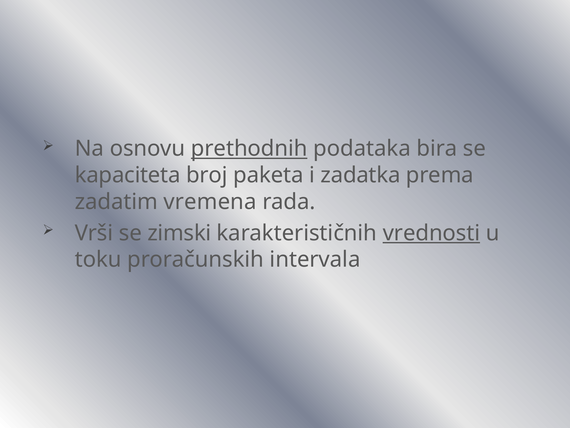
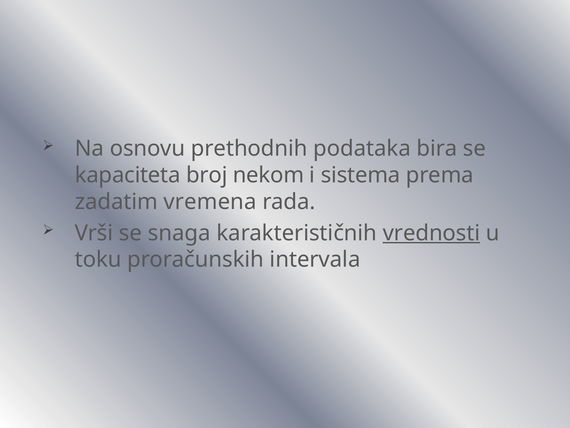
prethodnih underline: present -> none
paketa: paketa -> nekom
zadatka: zadatka -> sistema
zimski: zimski -> snaga
